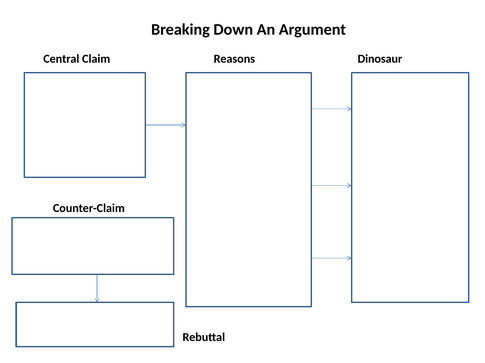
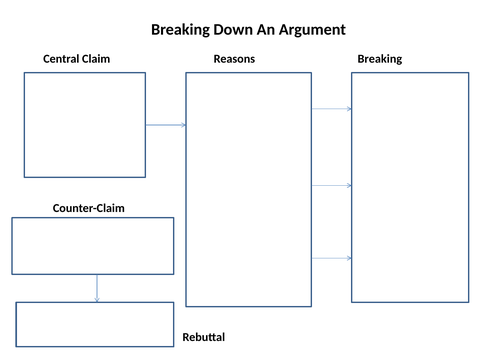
Reasons Dinosaur: Dinosaur -> Breaking
